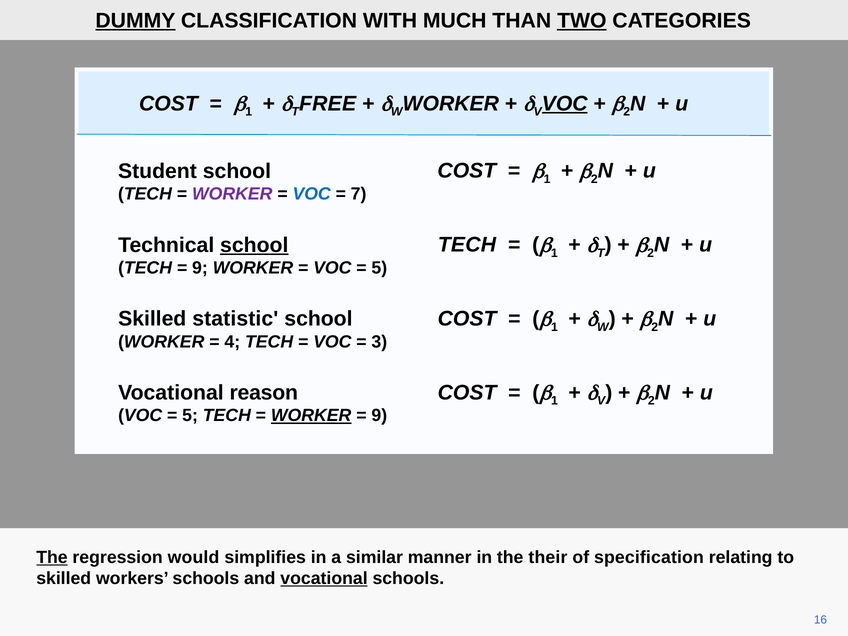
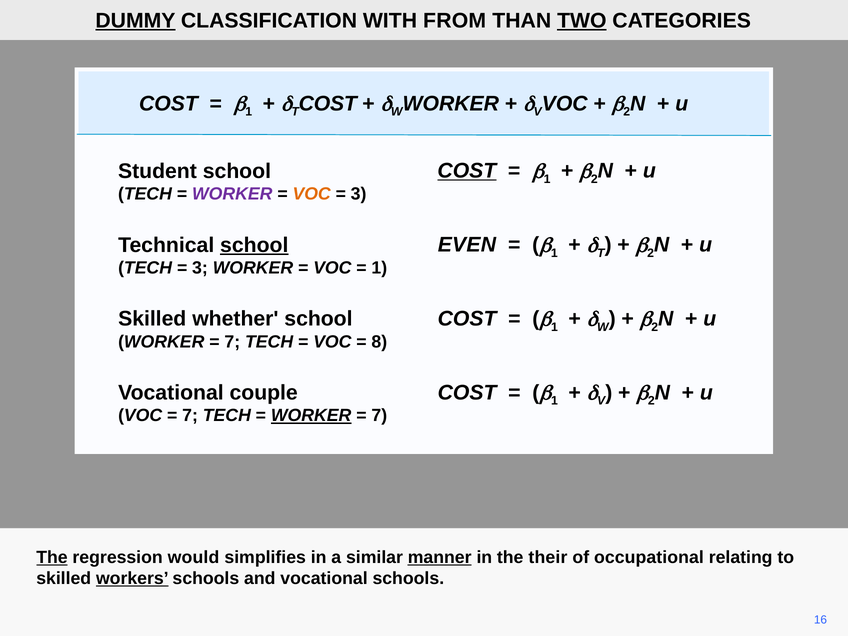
MUCH: MUCH -> FROM
FREE at (328, 104): FREE -> COST
VOC at (565, 104) underline: present -> none
COST at (467, 171) underline: none -> present
VOC at (312, 194) colour: blue -> orange
7 at (359, 194): 7 -> 3
TECH at (467, 245): TECH -> EVEN
9 at (200, 268): 9 -> 3
5 at (379, 268): 5 -> 1
statistic: statistic -> whether
4 at (232, 342): 4 -> 7
3: 3 -> 8
reason: reason -> couple
5 at (190, 416): 5 -> 7
9 at (379, 416): 9 -> 7
manner underline: none -> present
specification: specification -> occupational
workers underline: none -> present
vocational at (324, 578) underline: present -> none
